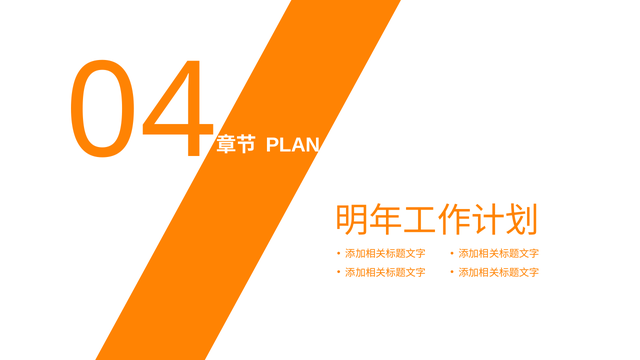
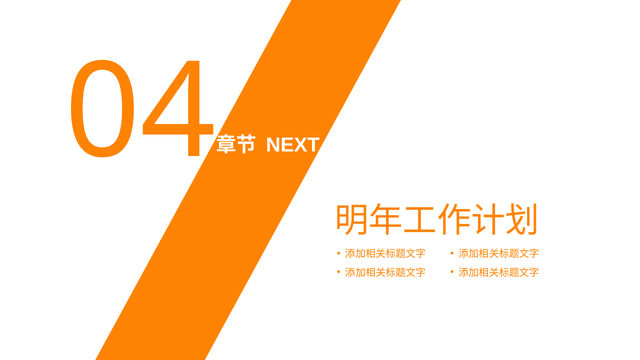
PLAN: PLAN -> NEXT
